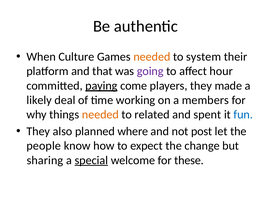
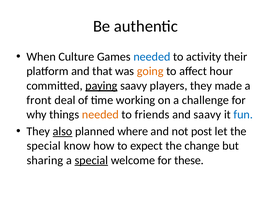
needed at (152, 57) colour: orange -> blue
system: system -> activity
going colour: purple -> orange
come at (134, 86): come -> saavy
likely: likely -> front
members: members -> challenge
related: related -> friends
and spent: spent -> saavy
also underline: none -> present
people at (44, 146): people -> special
